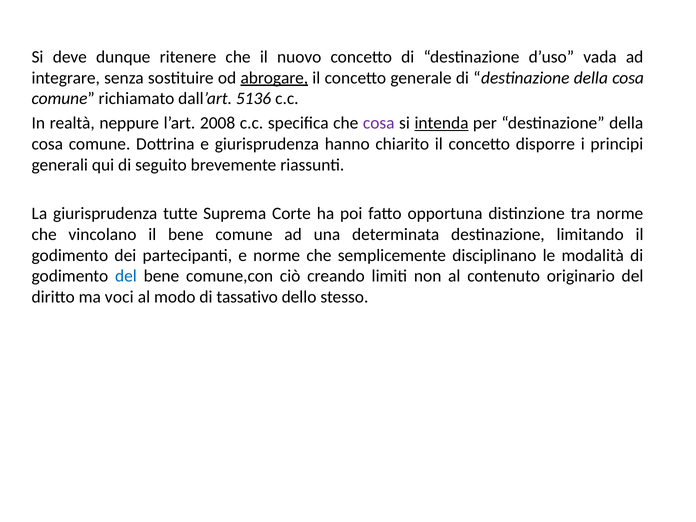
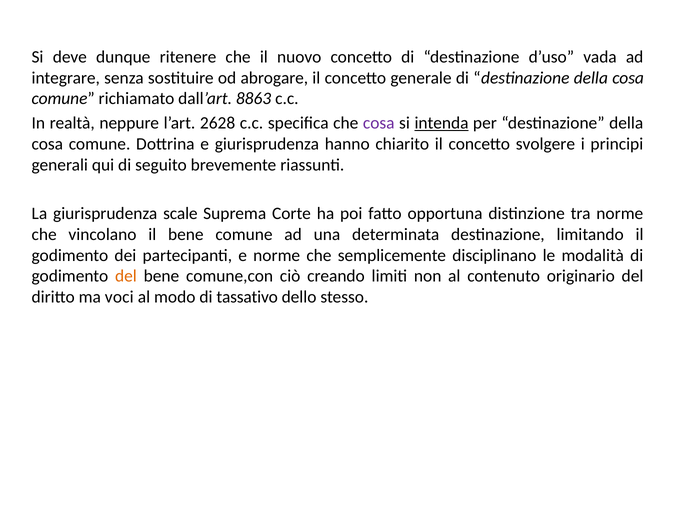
abrogare underline: present -> none
5136: 5136 -> 8863
2008: 2008 -> 2628
disporre: disporre -> svolgere
tutte: tutte -> scale
del at (126, 276) colour: blue -> orange
